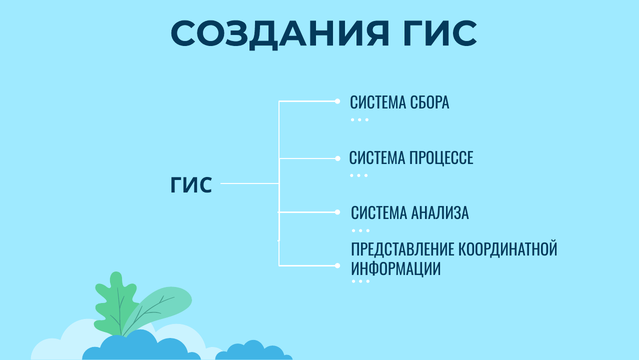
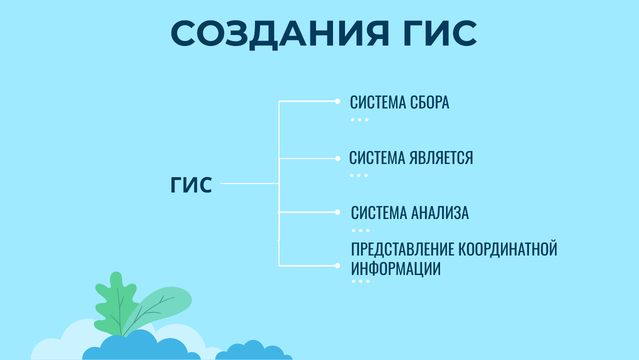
ПРОЦЕССЕ: ПРОЦЕССЕ -> ЯВЛЯЕТСЯ
